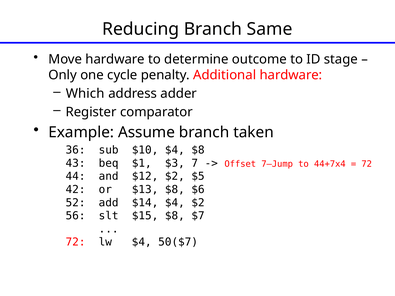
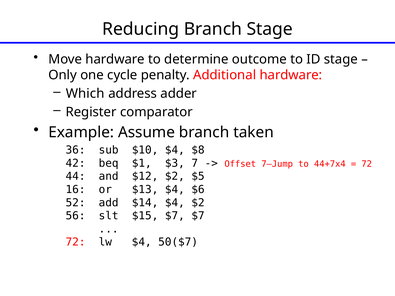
Branch Same: Same -> Stage
43: 43 -> 42
42: 42 -> 16
$13 $8: $8 -> $4
$15 $8: $8 -> $7
